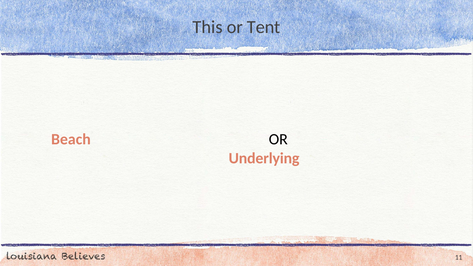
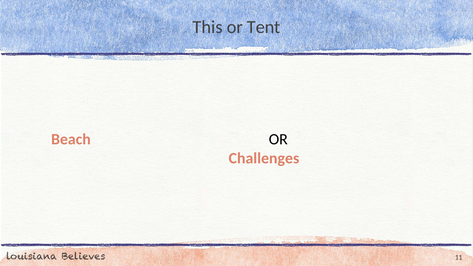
Underlying: Underlying -> Challenges
